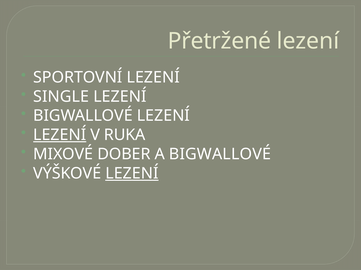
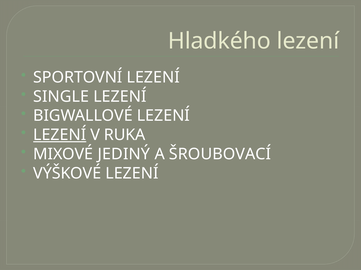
Přetržené: Přetržené -> Hladkého
DOBER: DOBER -> JEDINÝ
A BIGWALLOVÉ: BIGWALLOVÉ -> ŠROUBOVACÍ
LEZENÍ at (132, 174) underline: present -> none
